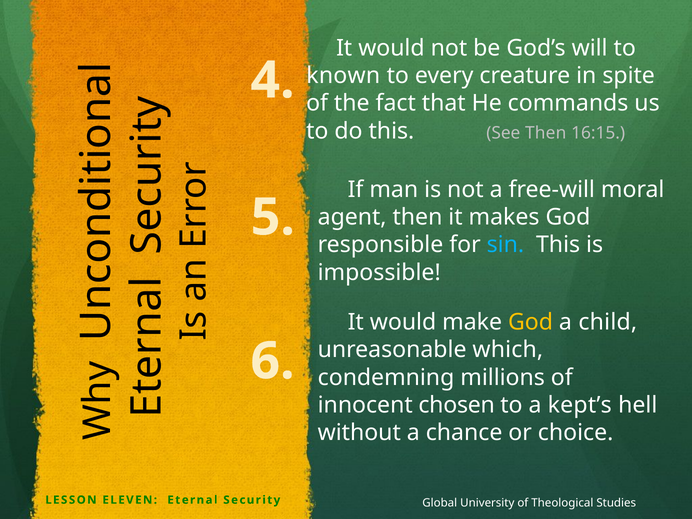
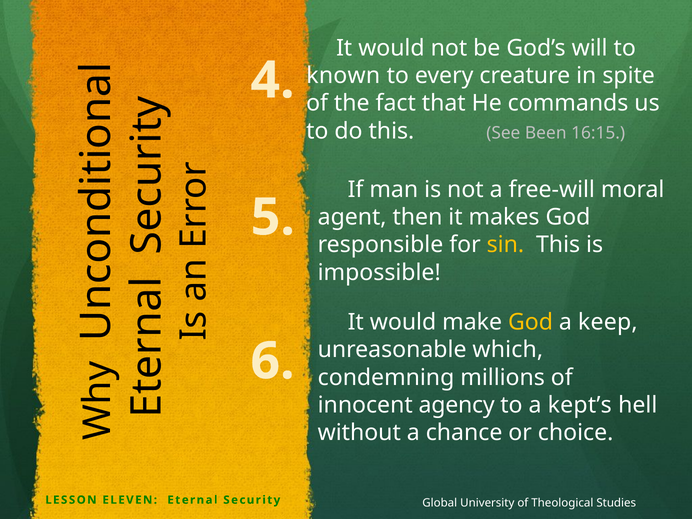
See Then: Then -> Been
sin colour: light blue -> yellow
child: child -> keep
chosen: chosen -> agency
